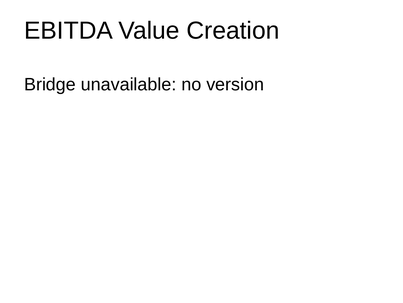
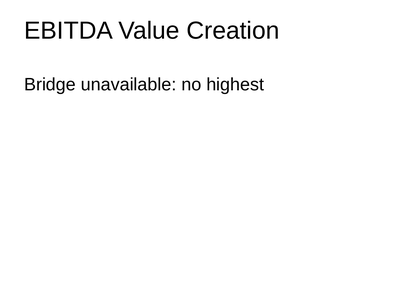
version: version -> highest
